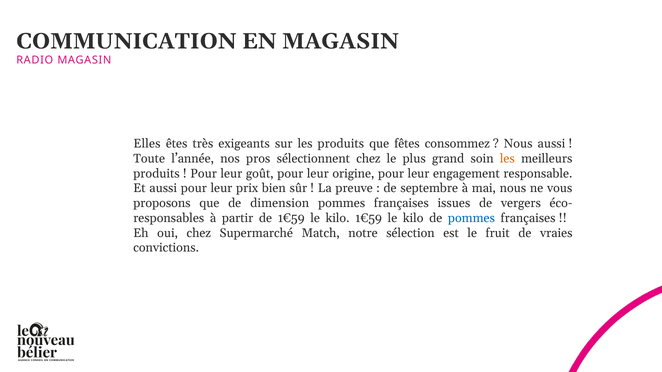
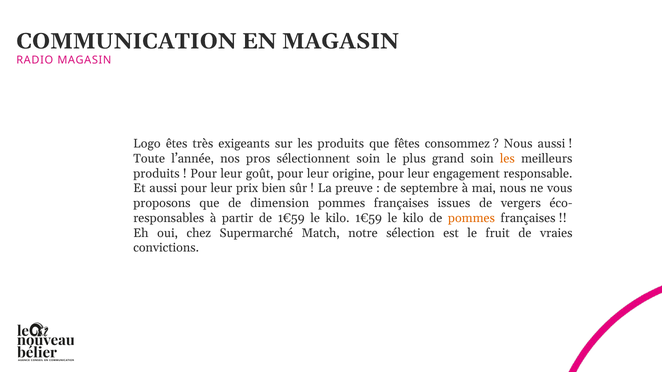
Elles: Elles -> Logo
sélectionnent chez: chez -> soin
pommes at (471, 218) colour: blue -> orange
